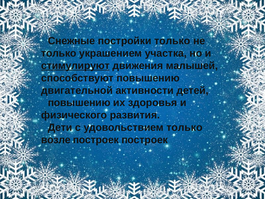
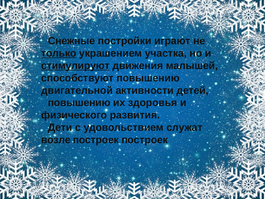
постройки только: только -> играют
только at (59, 53) underline: none -> present
удовольствием только: только -> служат
